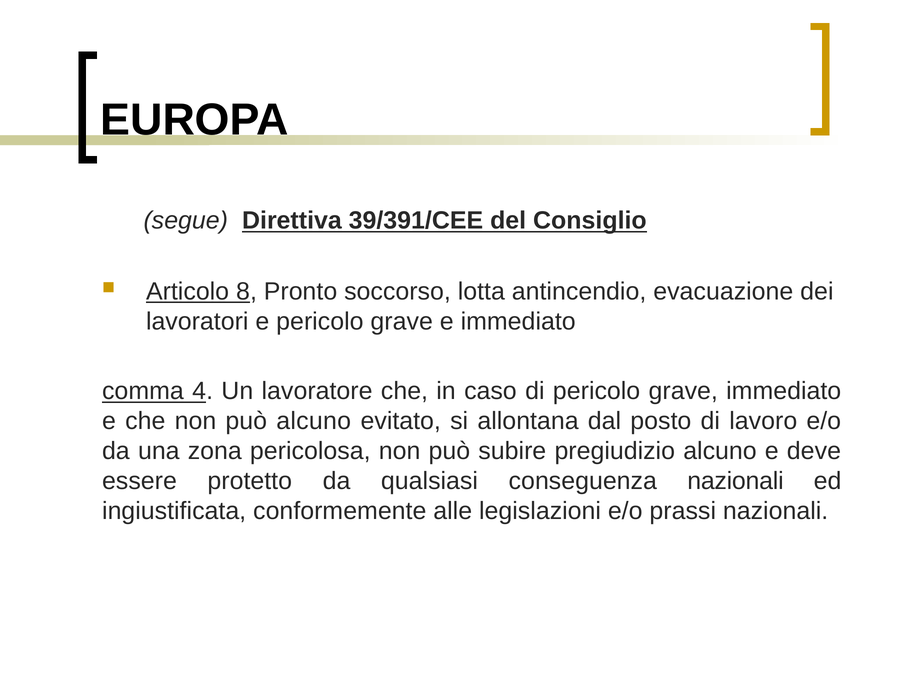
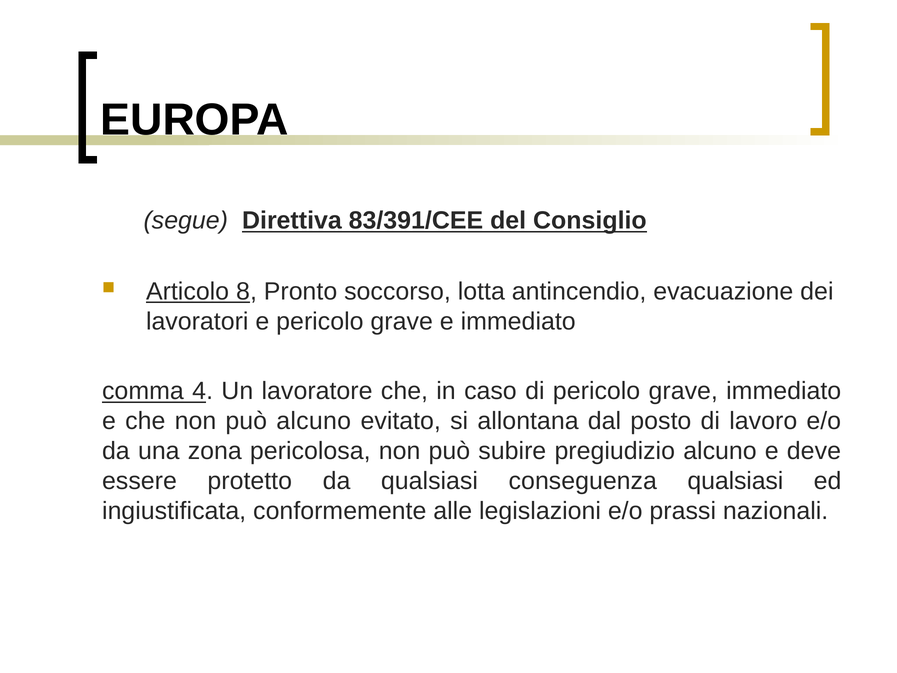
39/391/CEE: 39/391/CEE -> 83/391/CEE
conseguenza nazionali: nazionali -> qualsiasi
